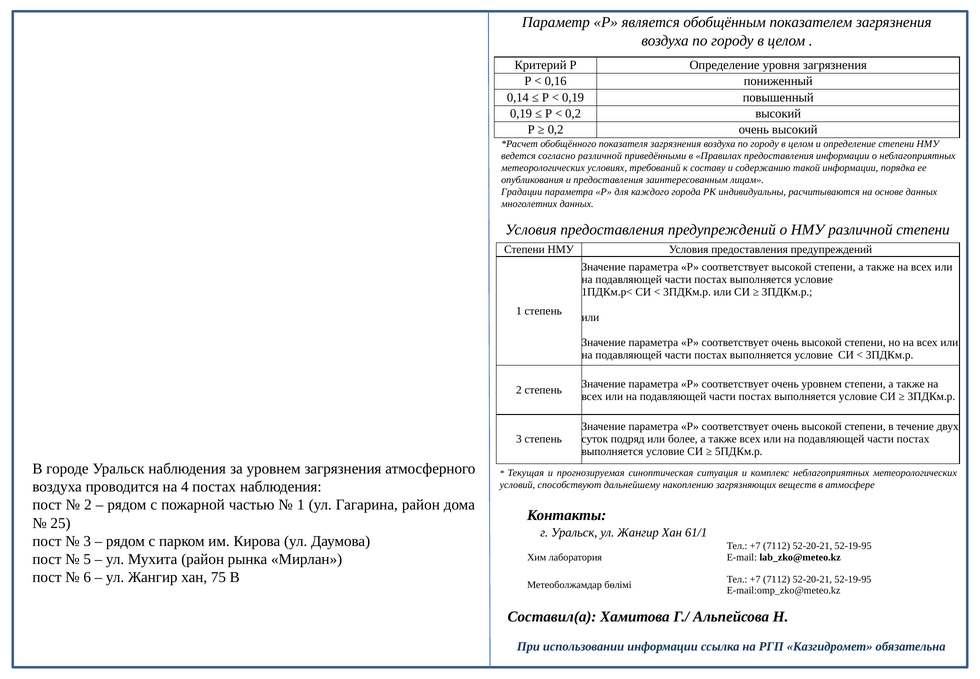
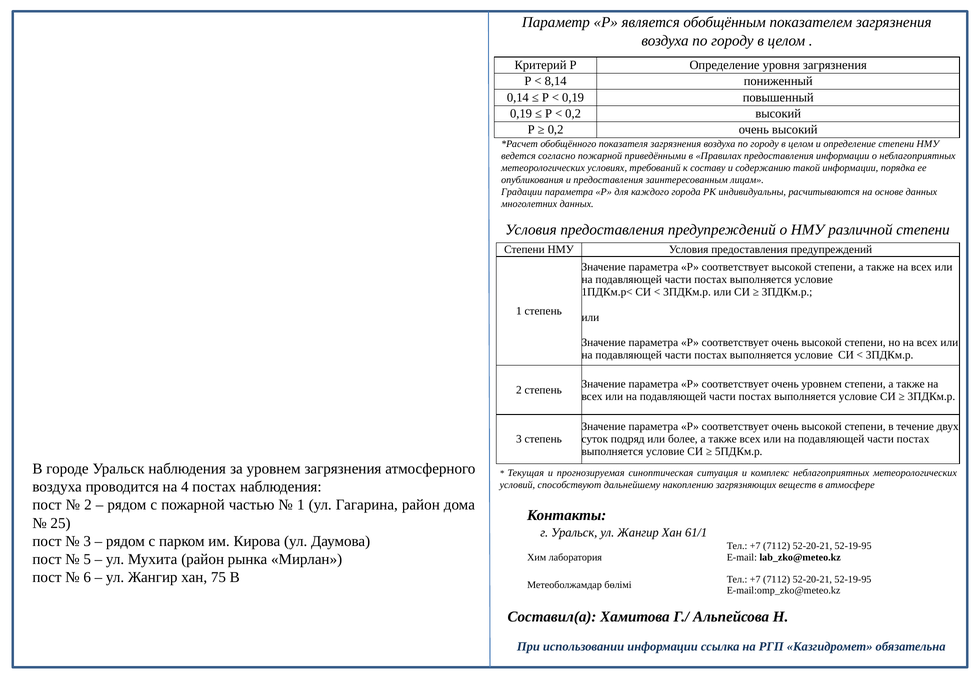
0,16: 0,16 -> 8,14
согласно различной: различной -> пожарной
